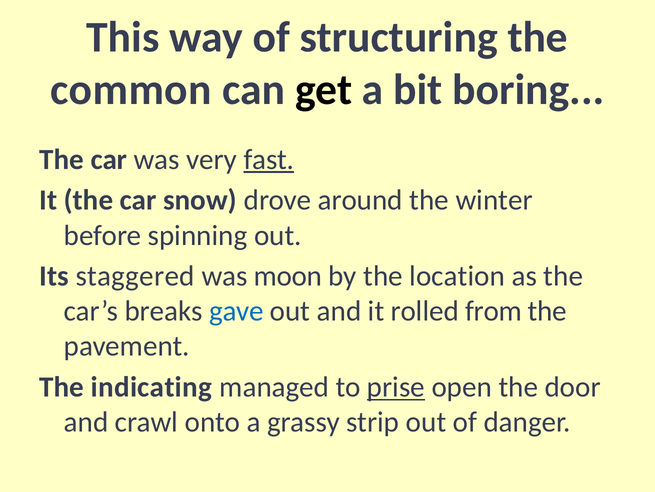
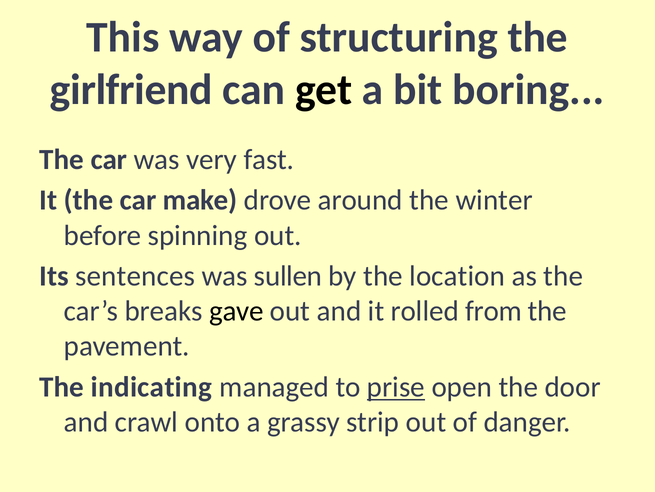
common: common -> girlfriend
fast underline: present -> none
snow: snow -> make
staggered: staggered -> sentences
moon: moon -> sullen
gave colour: blue -> black
